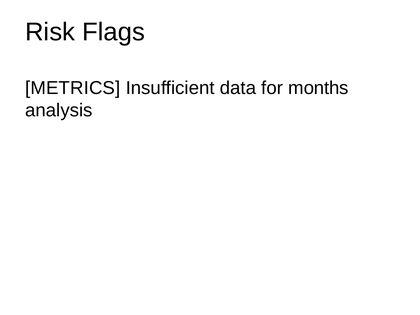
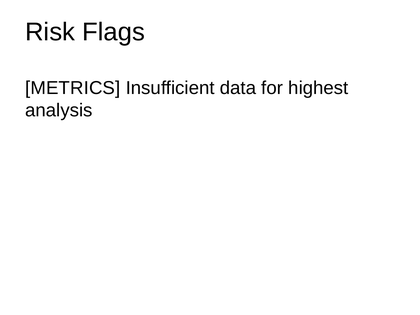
months: months -> highest
